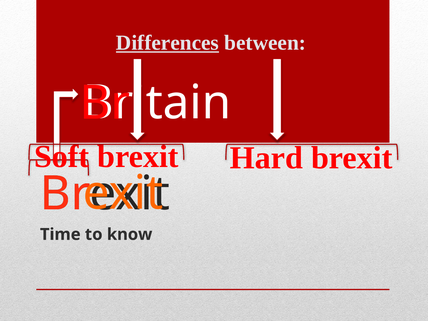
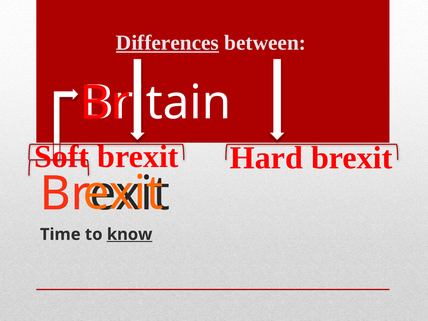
know underline: none -> present
